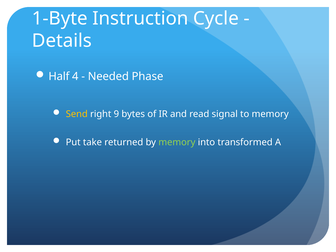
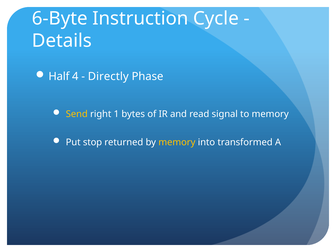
1-Byte: 1-Byte -> 6-Byte
Needed: Needed -> Directly
9: 9 -> 1
take: take -> stop
memory at (177, 142) colour: light green -> yellow
